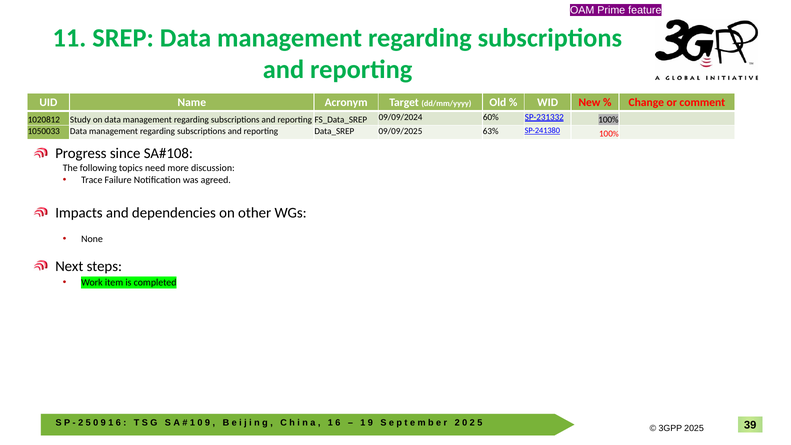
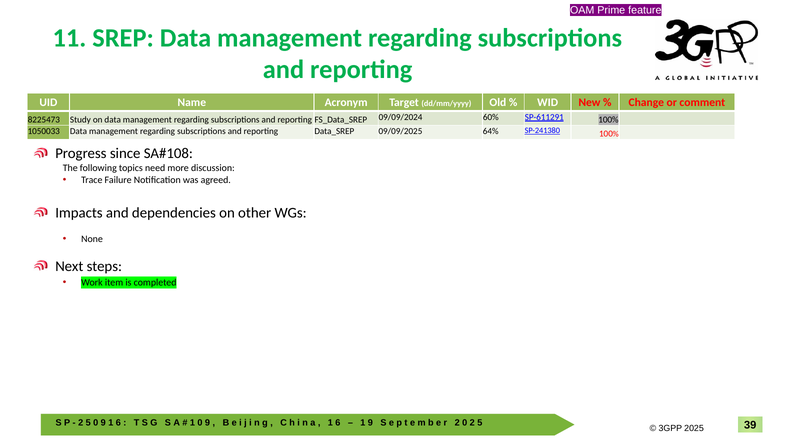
1020812: 1020812 -> 8225473
SP-231332: SP-231332 -> SP-611291
63%: 63% -> 64%
